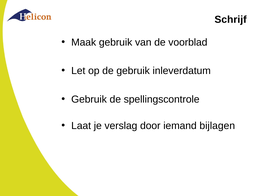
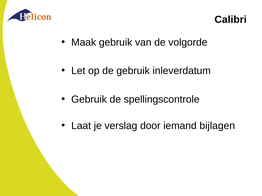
Schrijf: Schrijf -> Calibri
voorblad: voorblad -> volgorde
